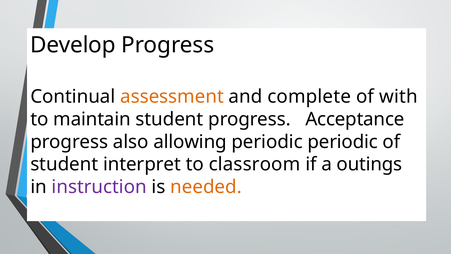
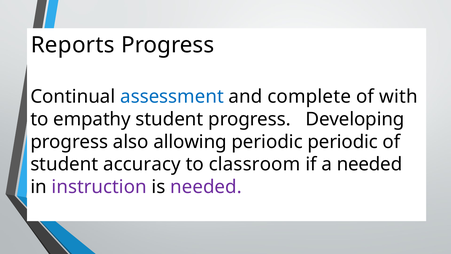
Develop: Develop -> Reports
assessment colour: orange -> blue
maintain: maintain -> empathy
Acceptance: Acceptance -> Developing
interpret: interpret -> accuracy
a outings: outings -> needed
needed at (206, 187) colour: orange -> purple
